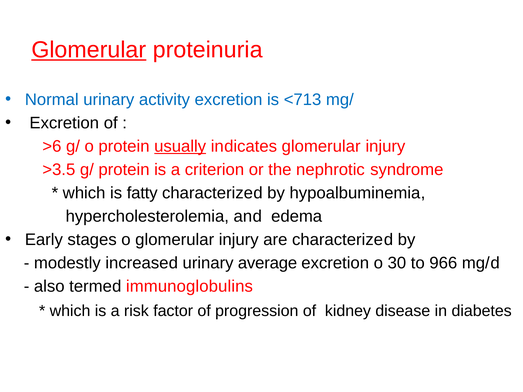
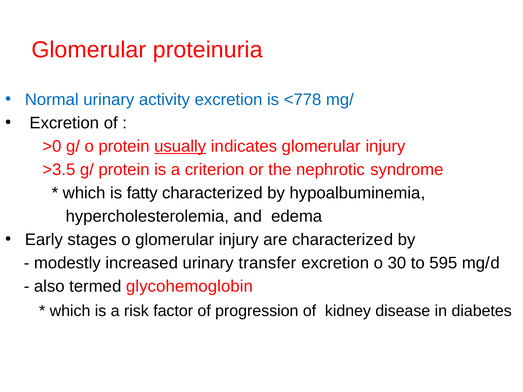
Glomerular at (89, 50) underline: present -> none
<713: <713 -> <778
>6: >6 -> >0
average: average -> transfer
966: 966 -> 595
immunoglobulins: immunoglobulins -> glycohemoglobin
